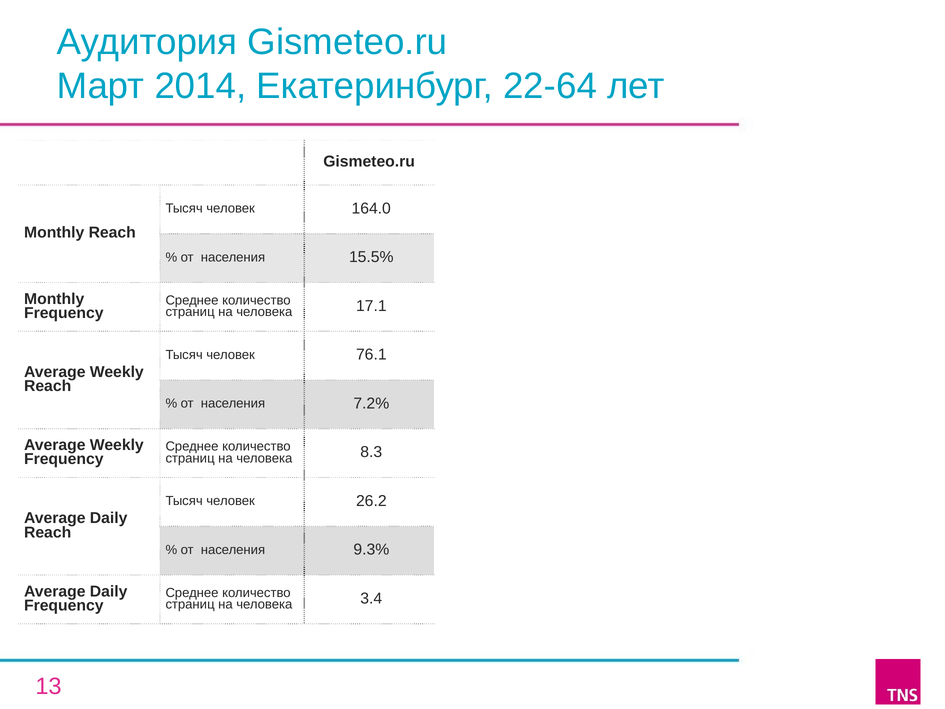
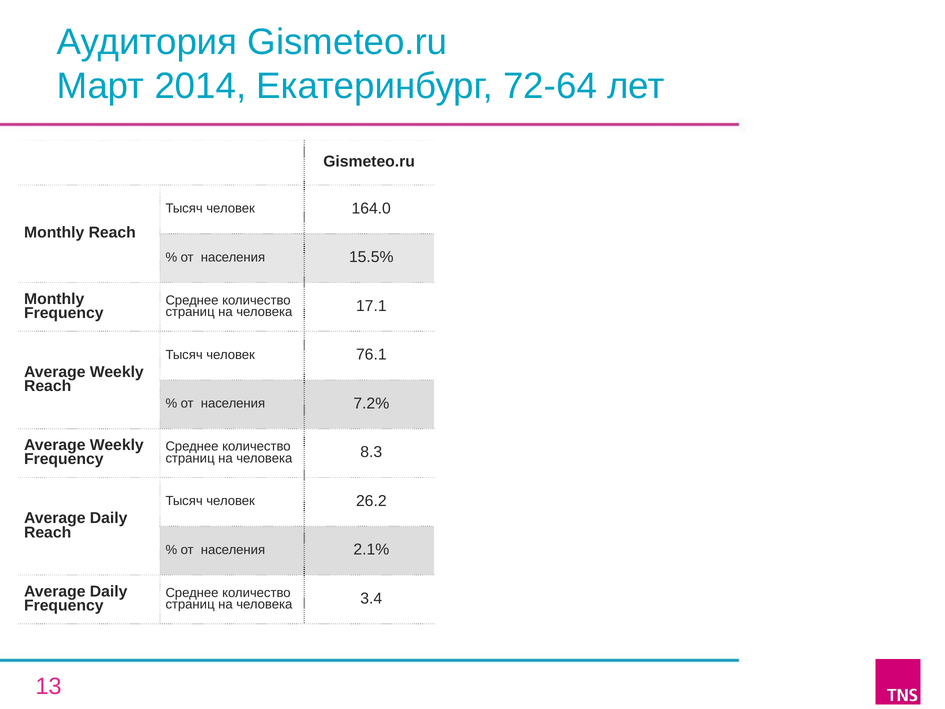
22-64: 22-64 -> 72-64
9.3%: 9.3% -> 2.1%
